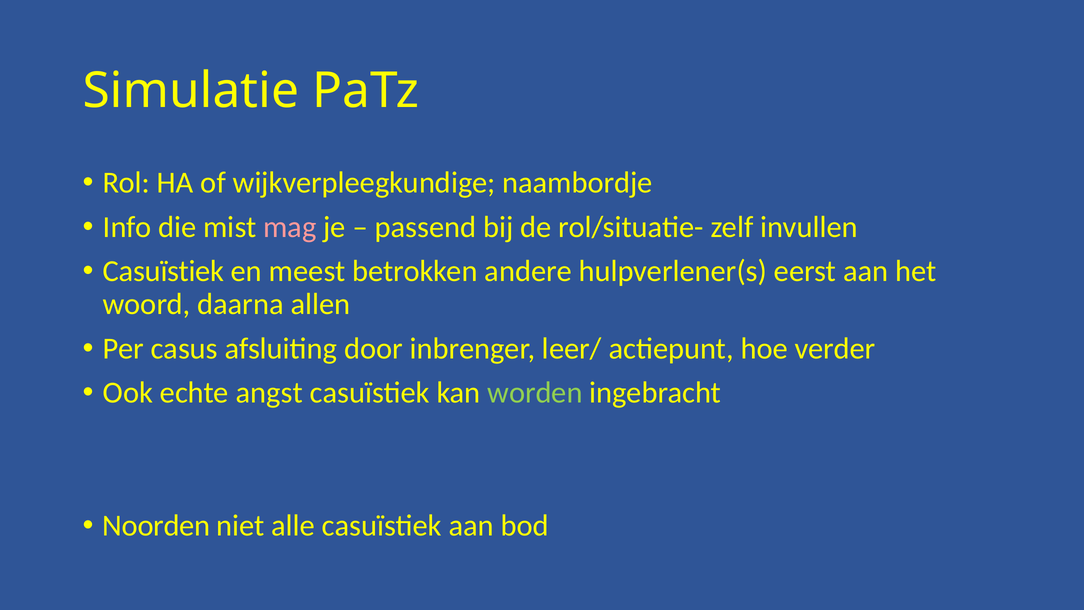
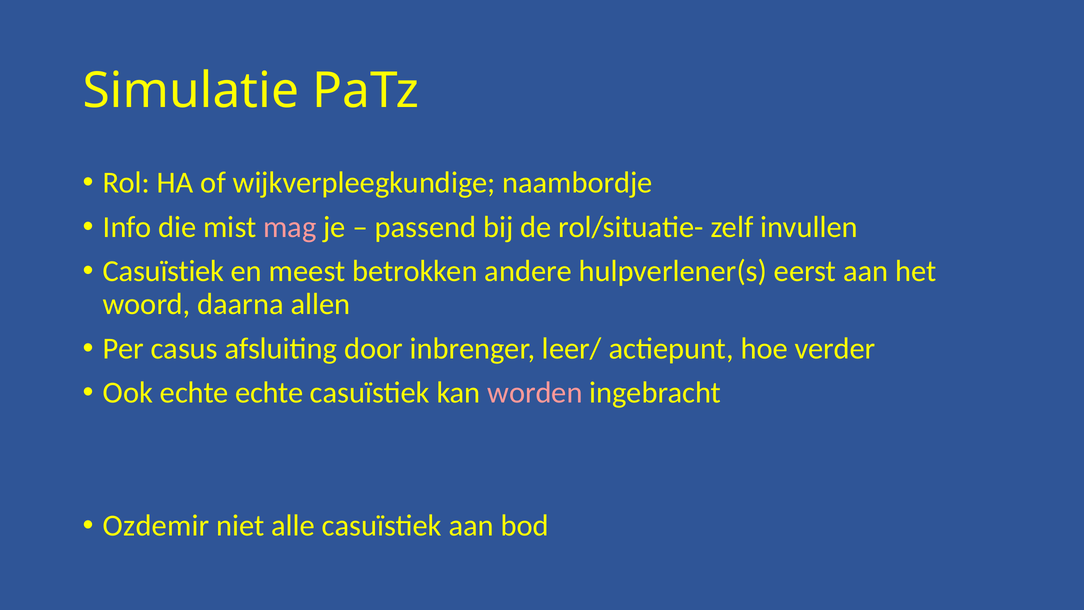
echte angst: angst -> echte
worden colour: light green -> pink
Noorden: Noorden -> Ozdemir
